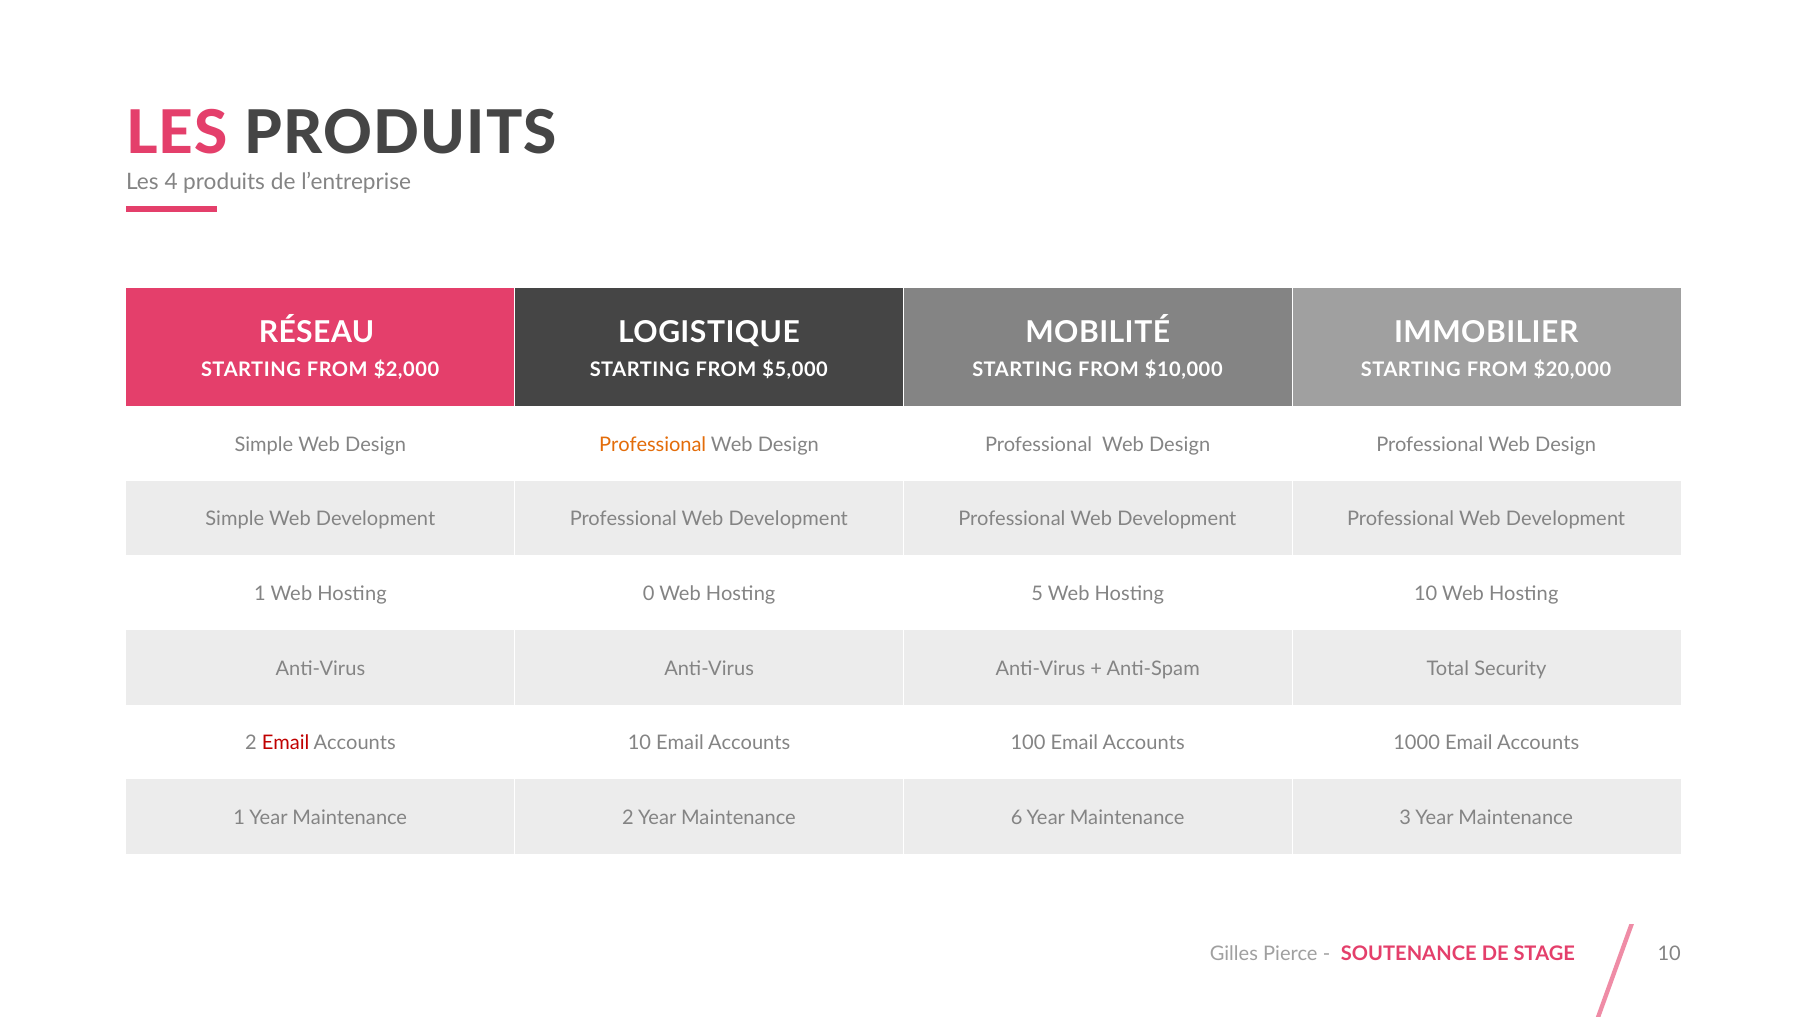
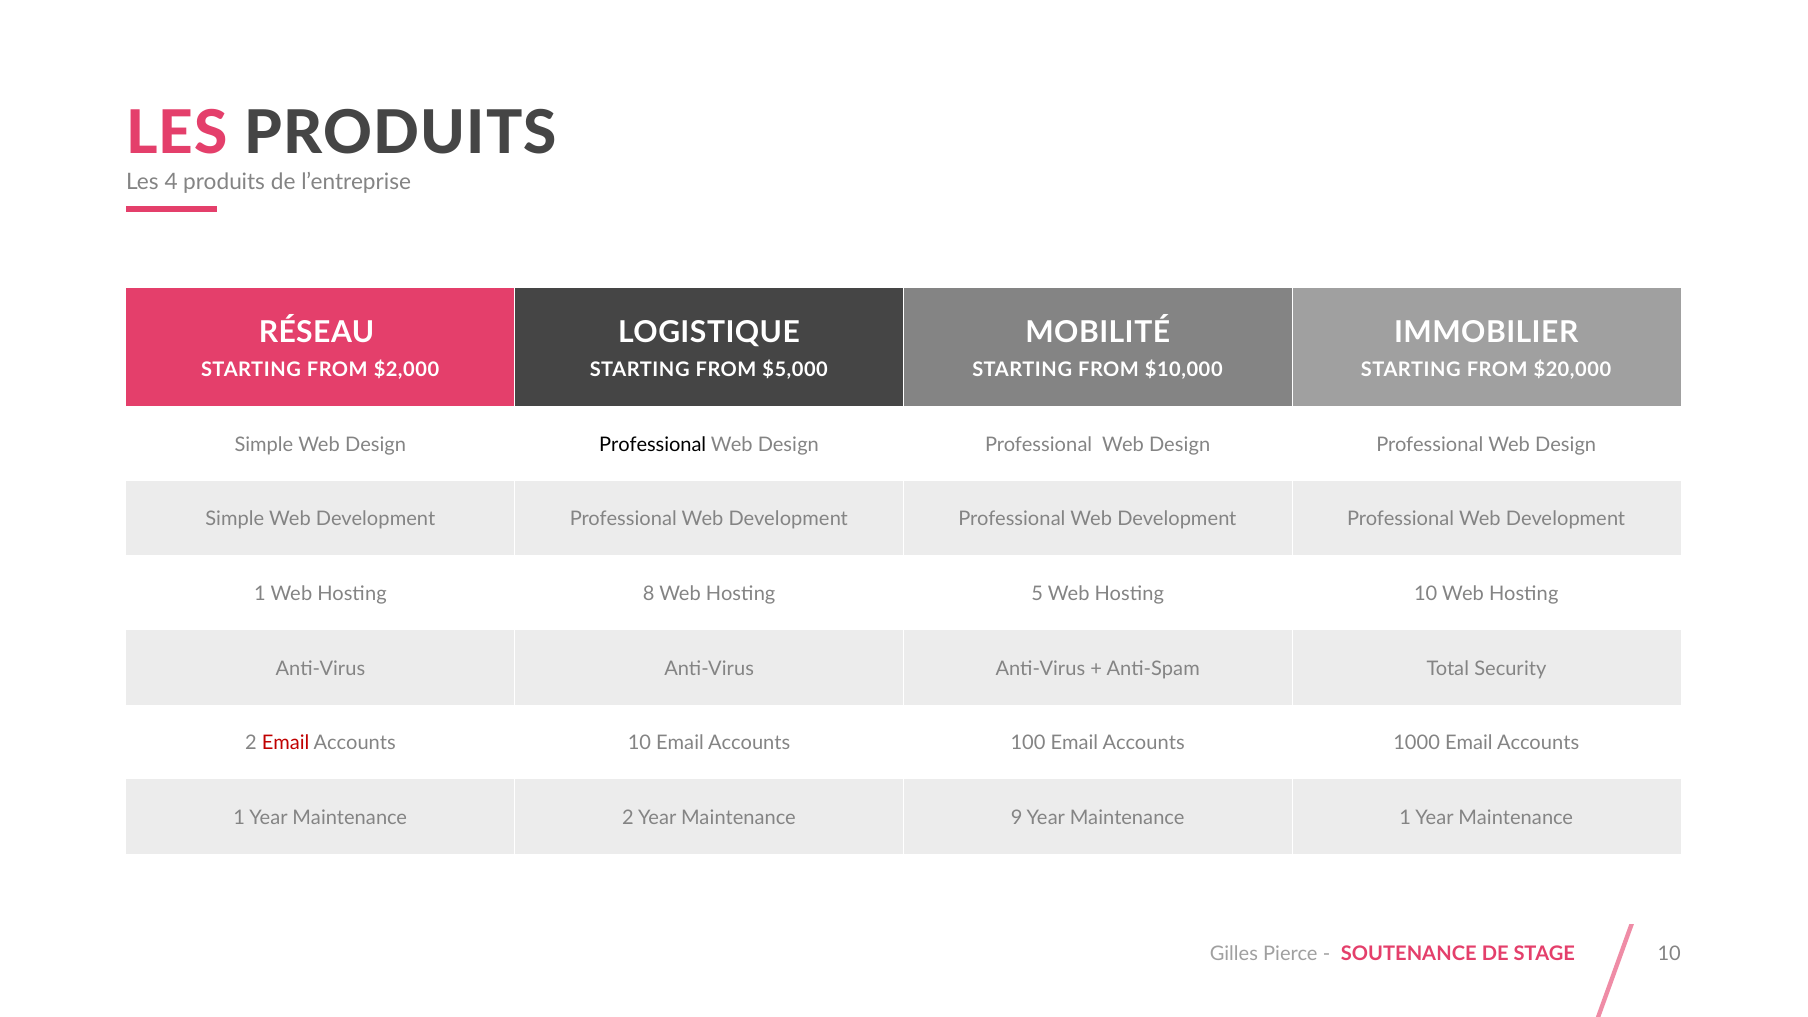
Professional at (653, 445) colour: orange -> black
0: 0 -> 8
6: 6 -> 9
Maintenance 3: 3 -> 1
